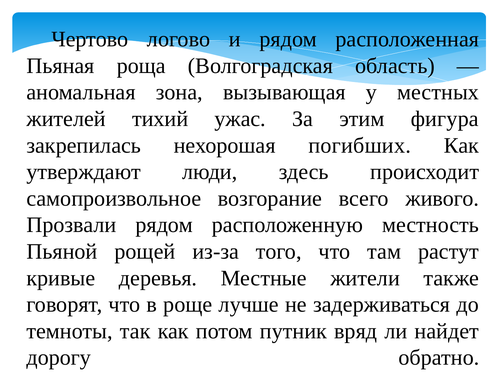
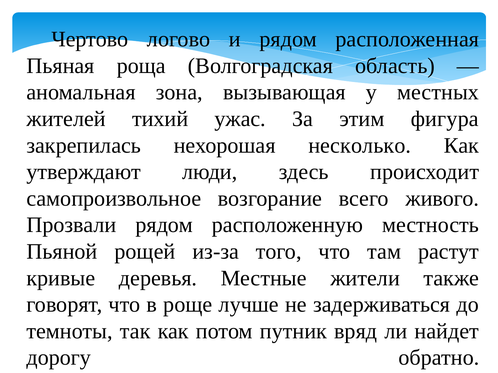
погибших: погибших -> несколько
